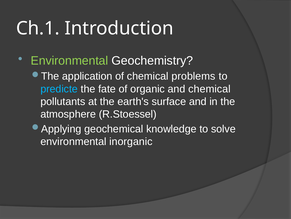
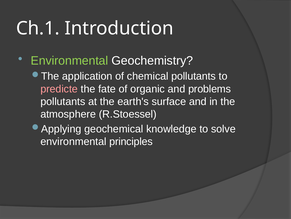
chemical problems: problems -> pollutants
predicte colour: light blue -> pink
and chemical: chemical -> problems
inorganic: inorganic -> principles
